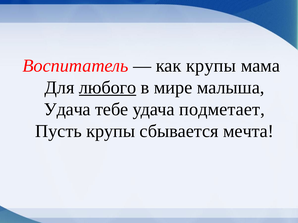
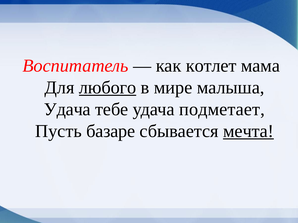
как крупы: крупы -> котлет
Пусть крупы: крупы -> базаре
мечта underline: none -> present
